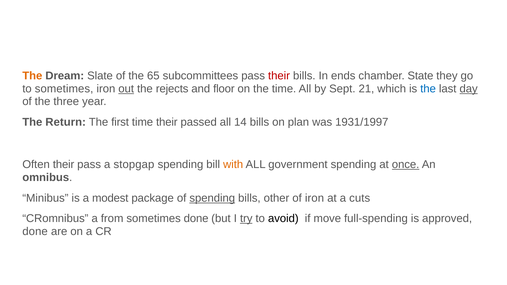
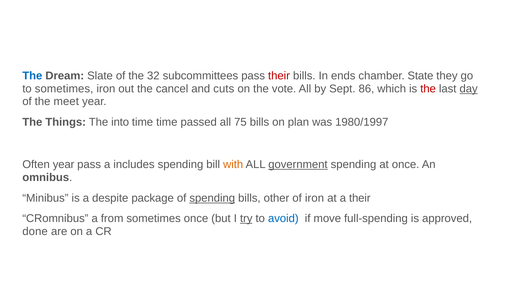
The at (32, 76) colour: orange -> blue
65: 65 -> 32
out underline: present -> none
rejects: rejects -> cancel
floor: floor -> cuts
the time: time -> vote
21: 21 -> 86
the at (428, 89) colour: blue -> red
three: three -> meet
Return: Return -> Things
first: first -> into
time their: their -> time
14: 14 -> 75
1931/1997: 1931/1997 -> 1980/1997
Often their: their -> year
stopgap: stopgap -> includes
government underline: none -> present
once at (406, 165) underline: present -> none
modest: modest -> despite
a cuts: cuts -> their
sometimes done: done -> once
avoid colour: black -> blue
